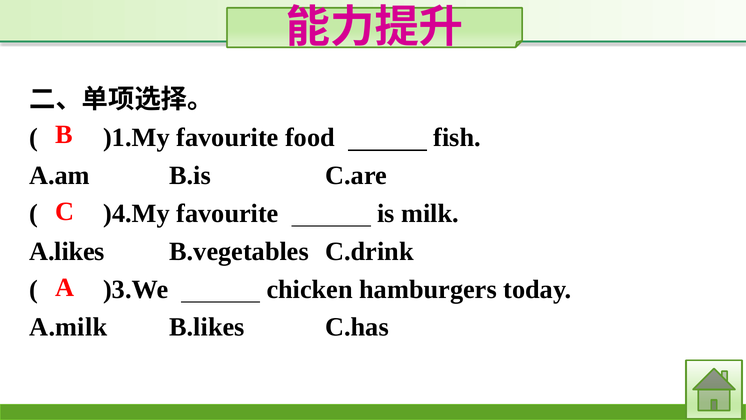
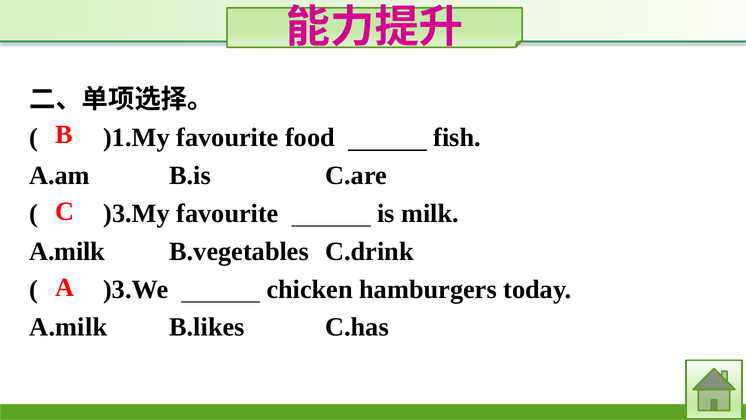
)4.My: )4.My -> )3.My
A.likes at (67, 251): A.likes -> A.milk
